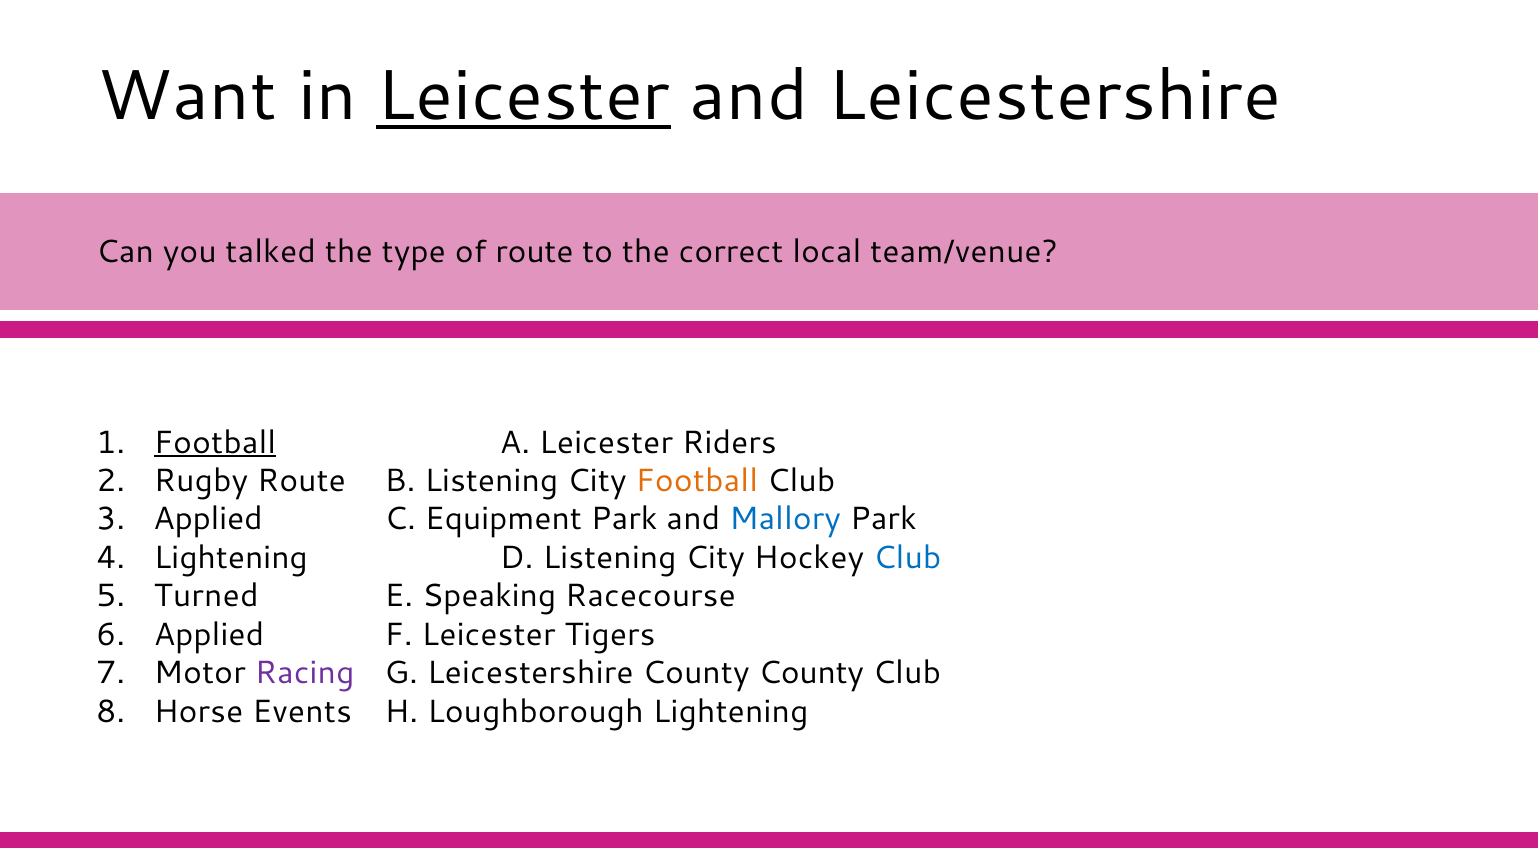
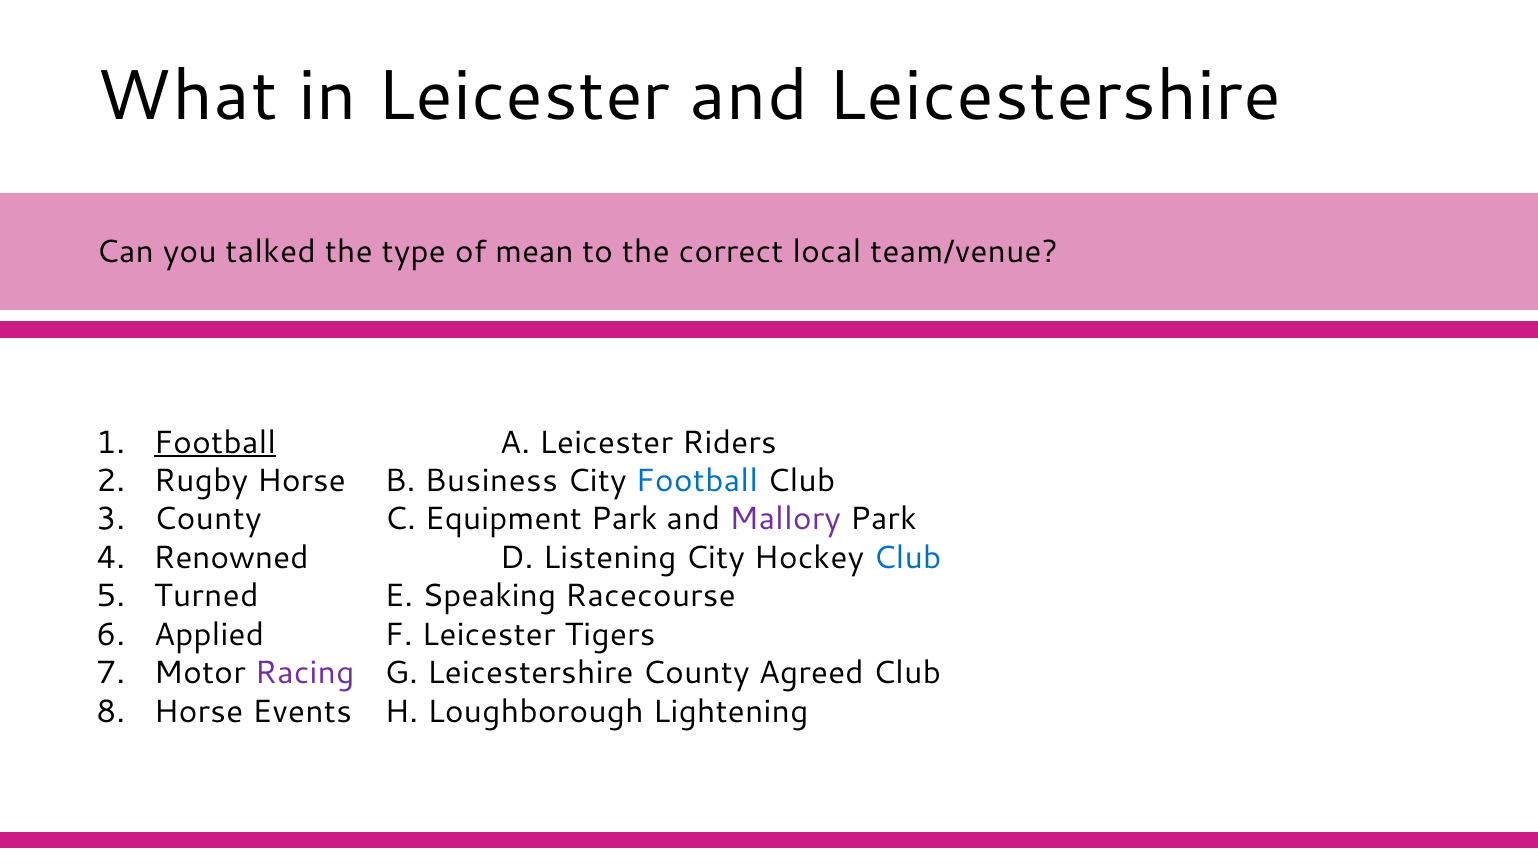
Want: Want -> What
Leicester at (523, 97) underline: present -> none
of route: route -> mean
Rugby Route: Route -> Horse
B Listening: Listening -> Business
Football at (697, 481) colour: orange -> blue
Applied at (208, 519): Applied -> County
Mallory colour: blue -> purple
Lightening at (231, 558): Lightening -> Renowned
County County: County -> Agreed
